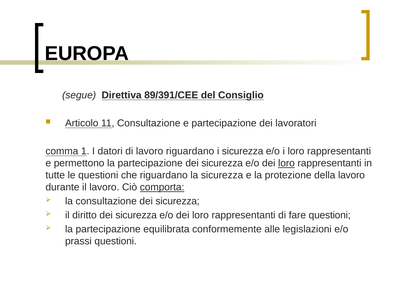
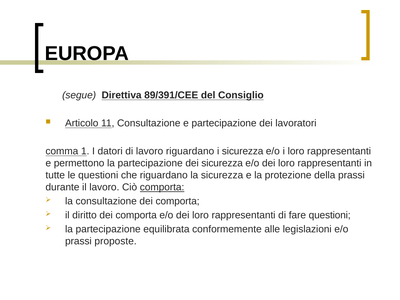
loro at (286, 163) underline: present -> none
della lavoro: lavoro -> prassi
consultazione dei sicurezza: sicurezza -> comporta
diritto dei sicurezza: sicurezza -> comporta
prassi questioni: questioni -> proposte
